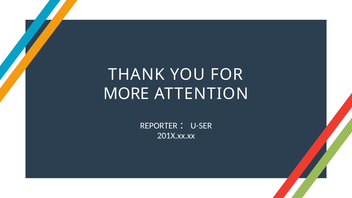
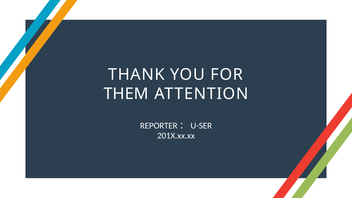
MORE: MORE -> THEM
